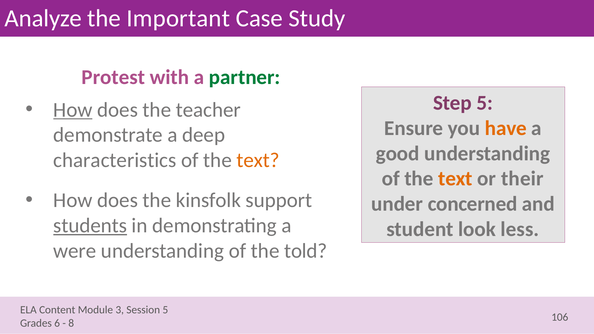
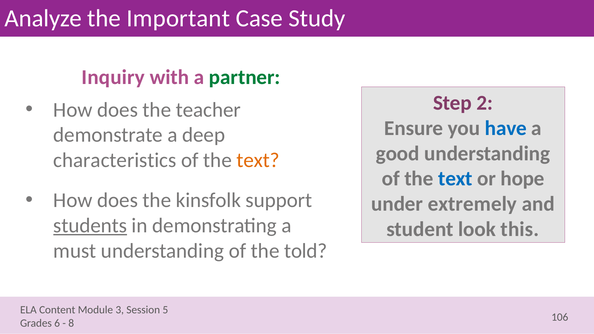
Protest: Protest -> Inquiry
Step 5: 5 -> 2
How at (73, 110) underline: present -> none
have colour: orange -> blue
text at (455, 179) colour: orange -> blue
their: their -> hope
concerned: concerned -> extremely
less: less -> this
were: were -> must
